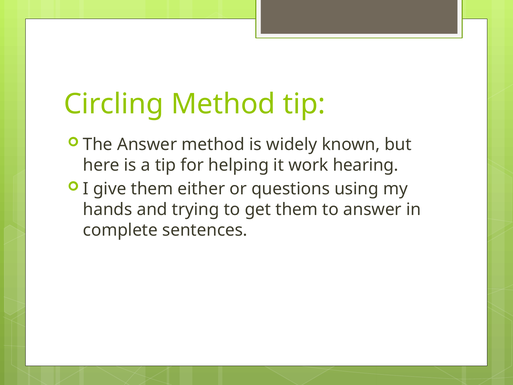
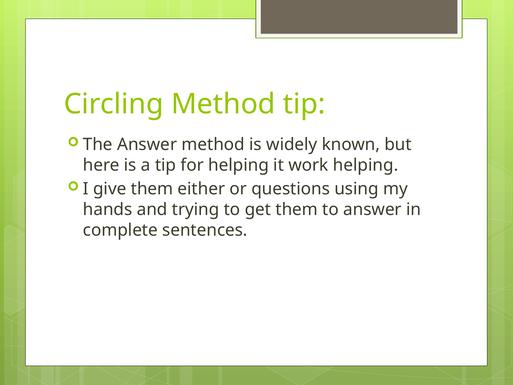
work hearing: hearing -> helping
